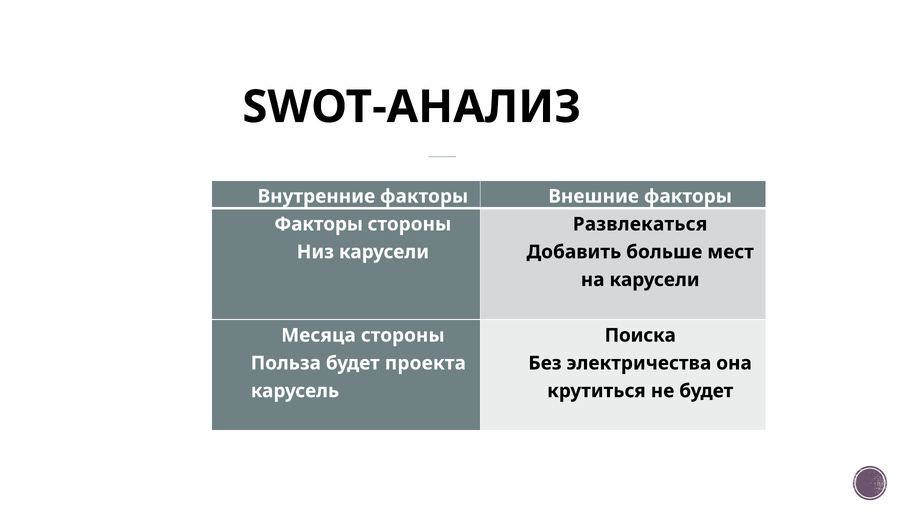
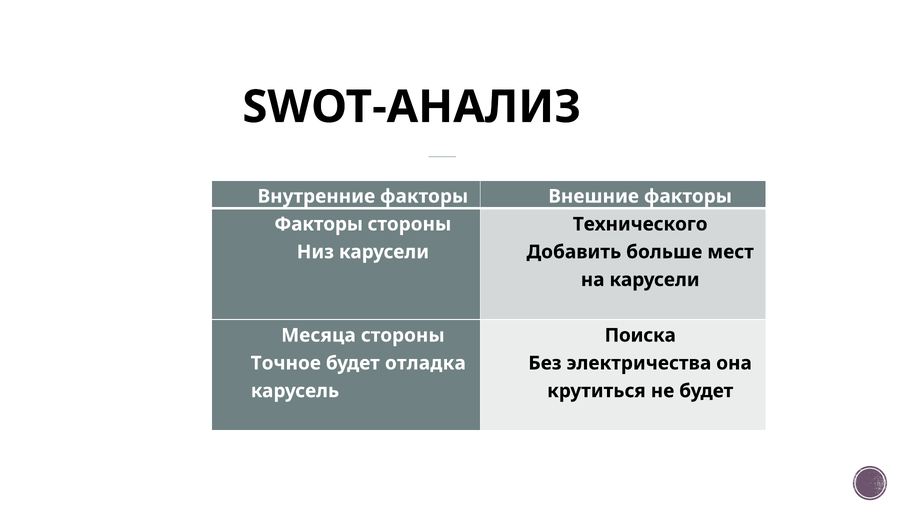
Развлекаться: Развлекаться -> Технического
Польза: Польза -> Точное
проекта: проекта -> отладка
